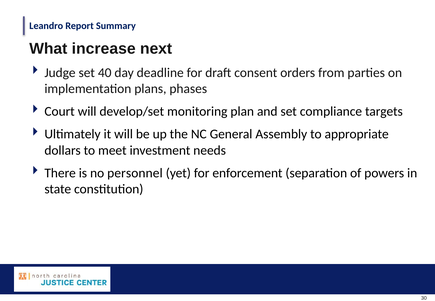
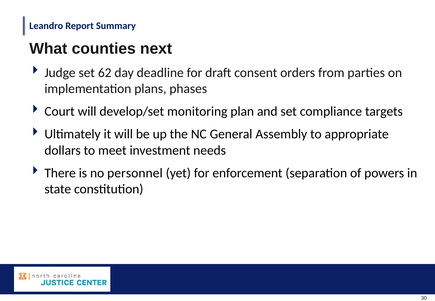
increase: increase -> counties
40: 40 -> 62
